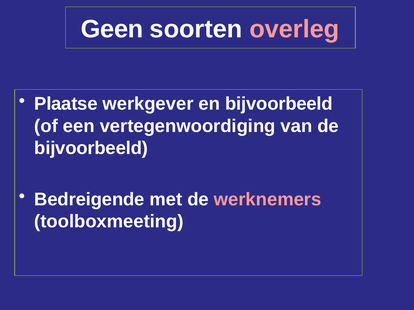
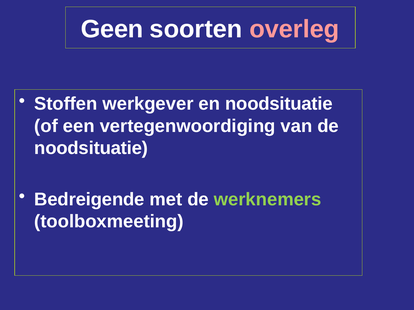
Plaatse: Plaatse -> Stoffen
en bijvoorbeeld: bijvoorbeeld -> noodsituatie
bijvoorbeeld at (91, 148): bijvoorbeeld -> noodsituatie
werknemers colour: pink -> light green
